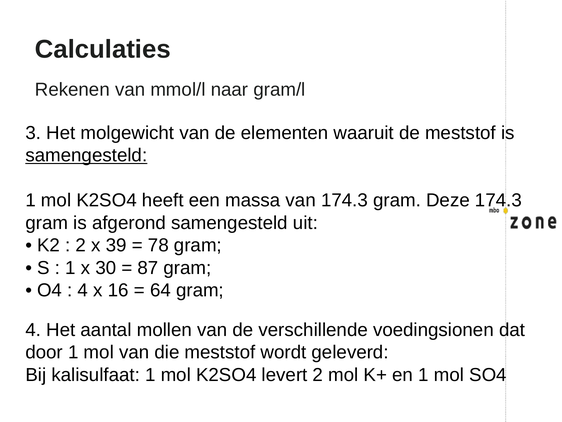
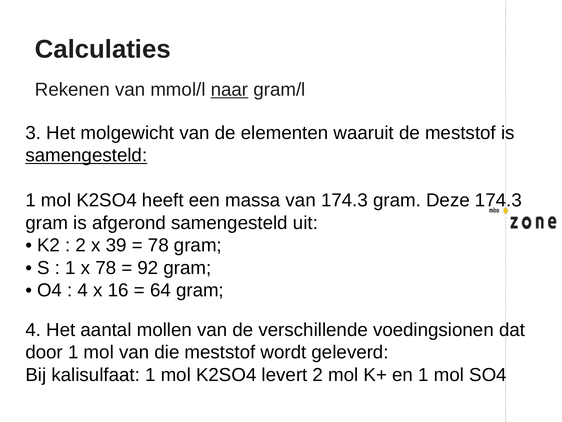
naar underline: none -> present
x 30: 30 -> 78
87: 87 -> 92
